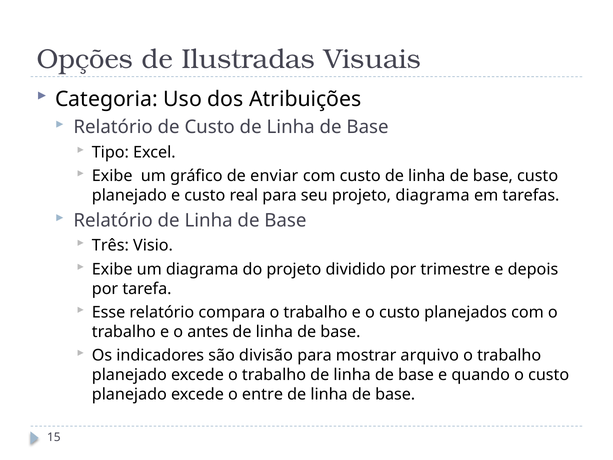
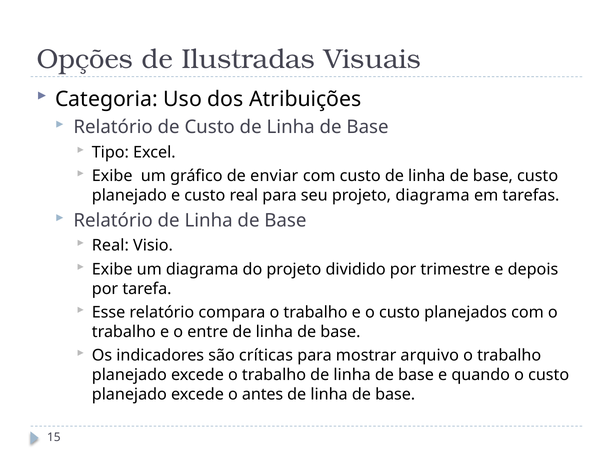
Três at (110, 246): Três -> Real
antes: antes -> entre
divisão: divisão -> críticas
entre: entre -> antes
